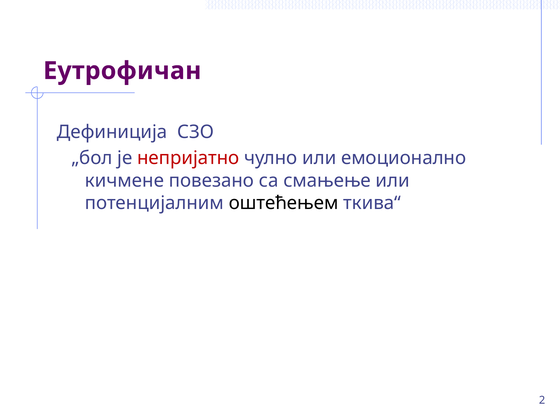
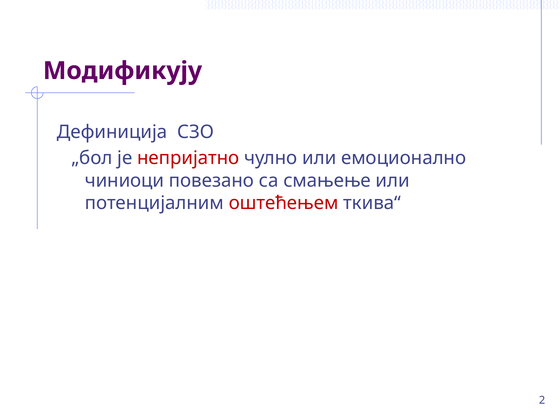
Еутрофичан: Еутрофичан -> Модификују
кичмене: кичмене -> чиниоци
оштећењем colour: black -> red
